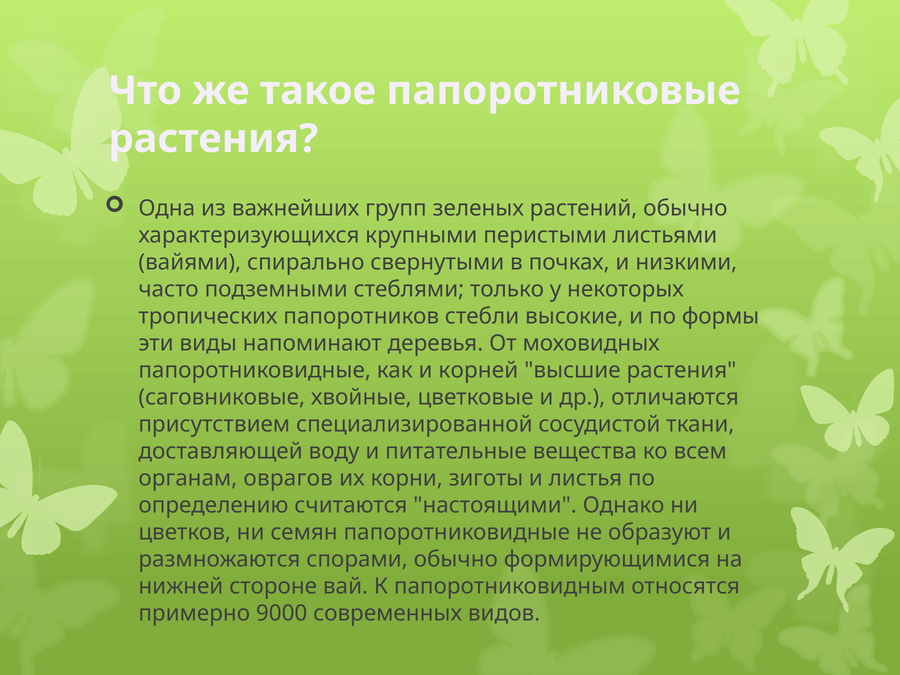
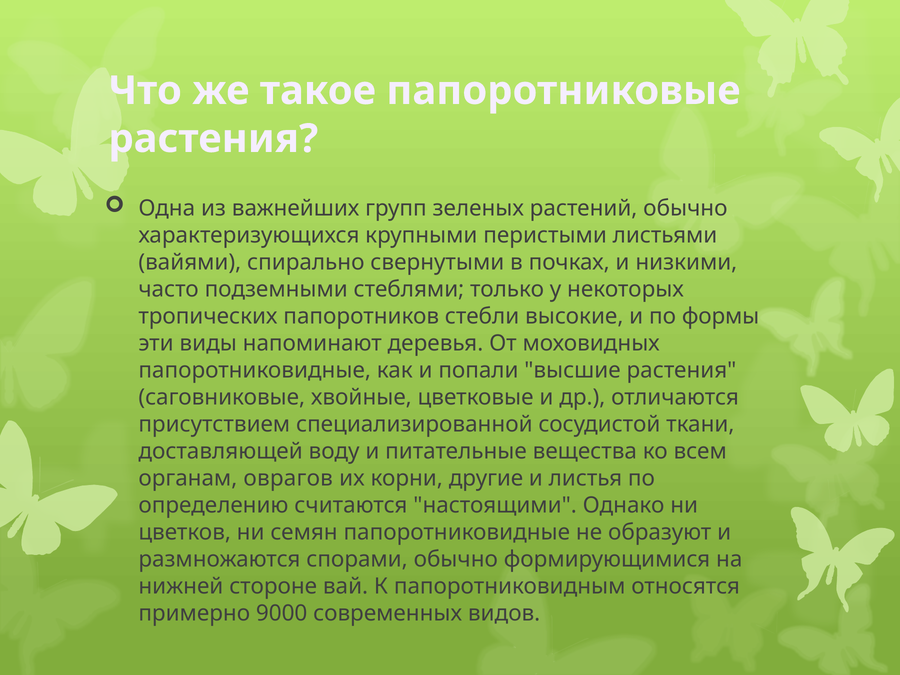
корней: корней -> попали
зиготы: зиготы -> другие
